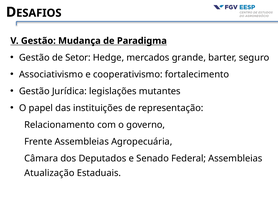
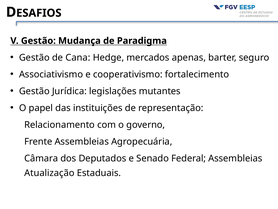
Setor: Setor -> Cana
grande: grande -> apenas
